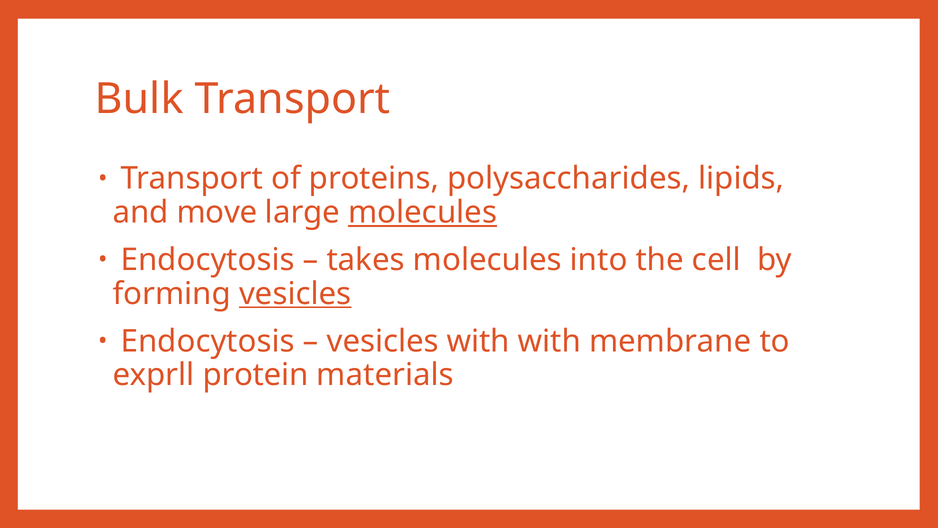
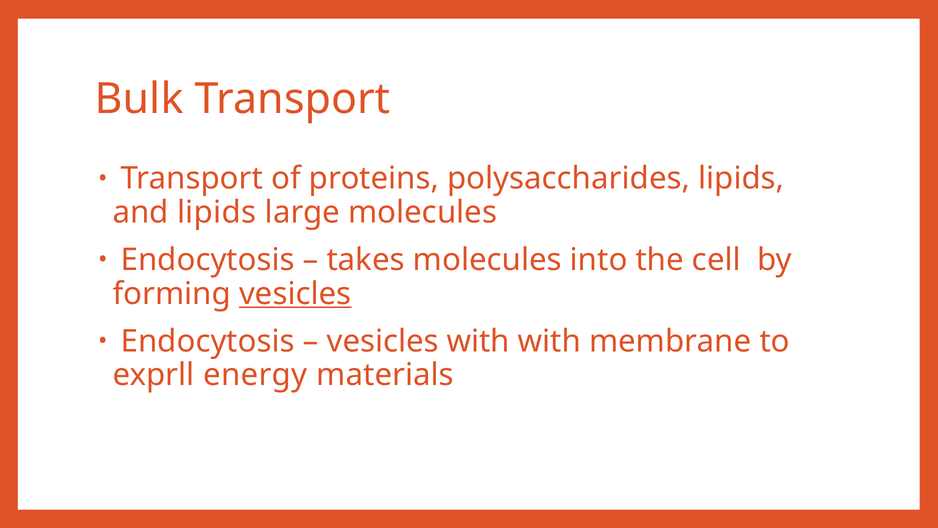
and move: move -> lipids
molecules at (423, 212) underline: present -> none
protein: protein -> energy
